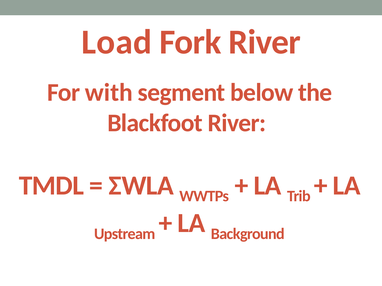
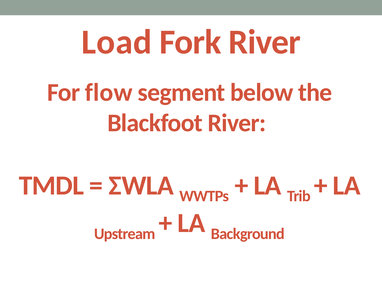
with: with -> flow
